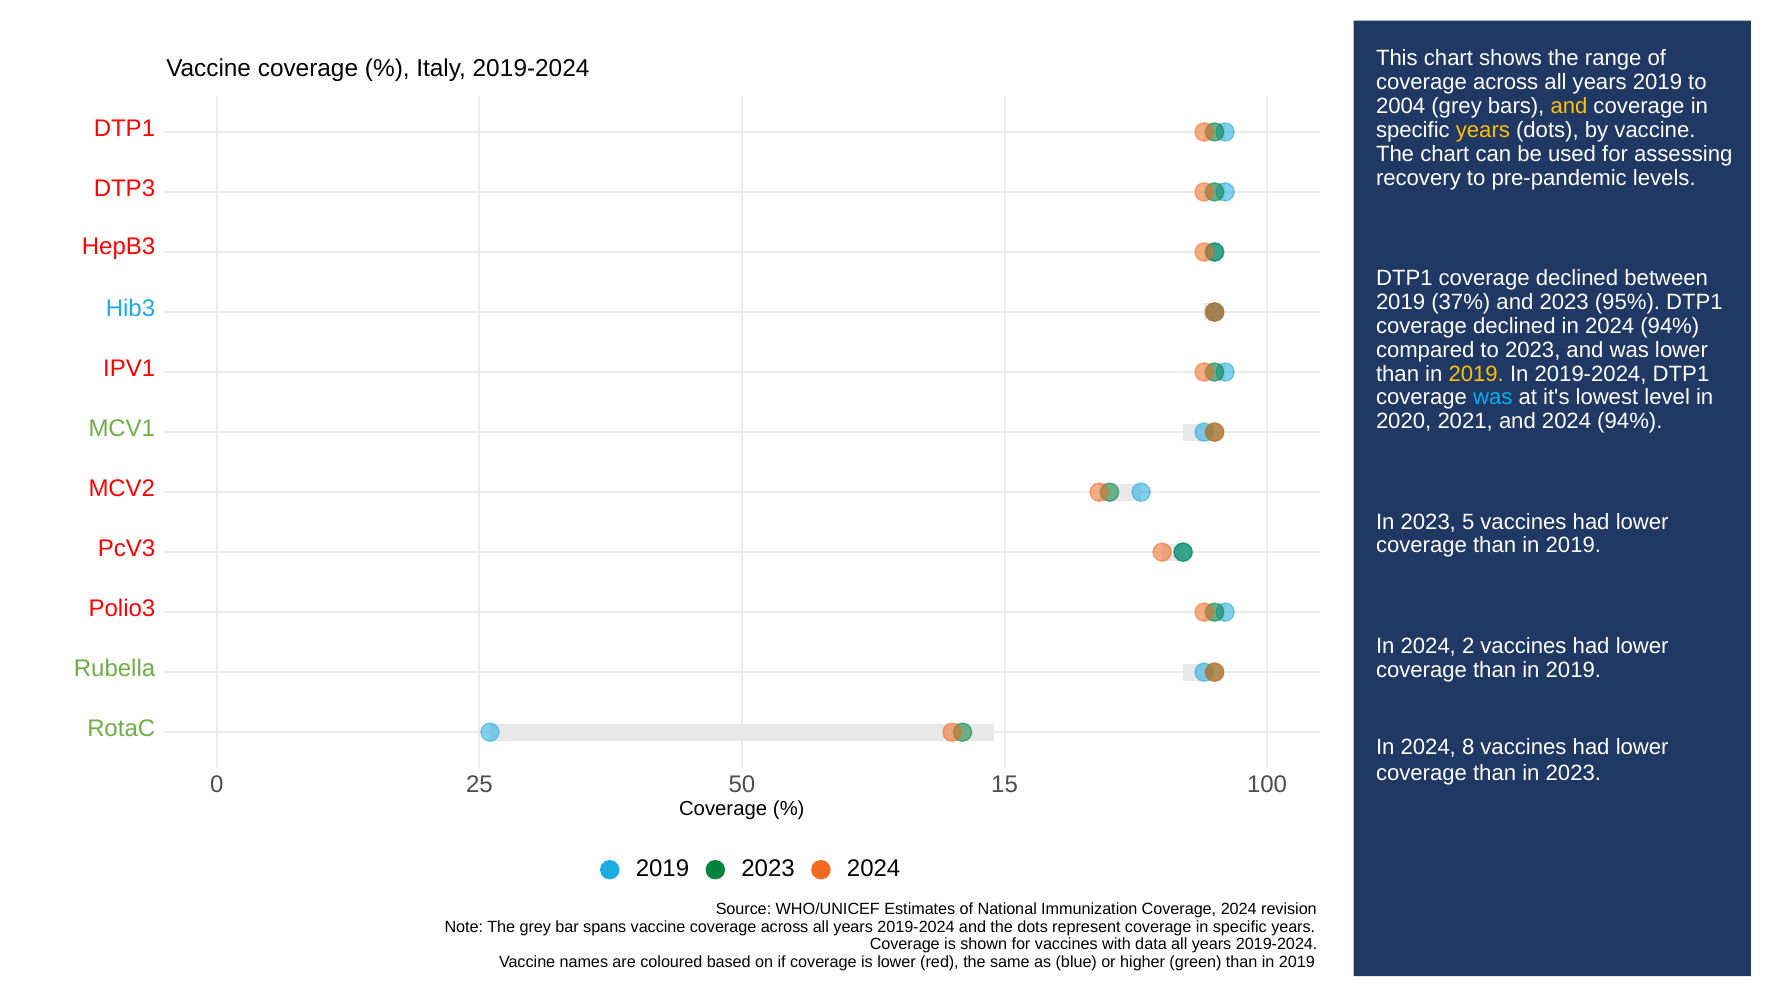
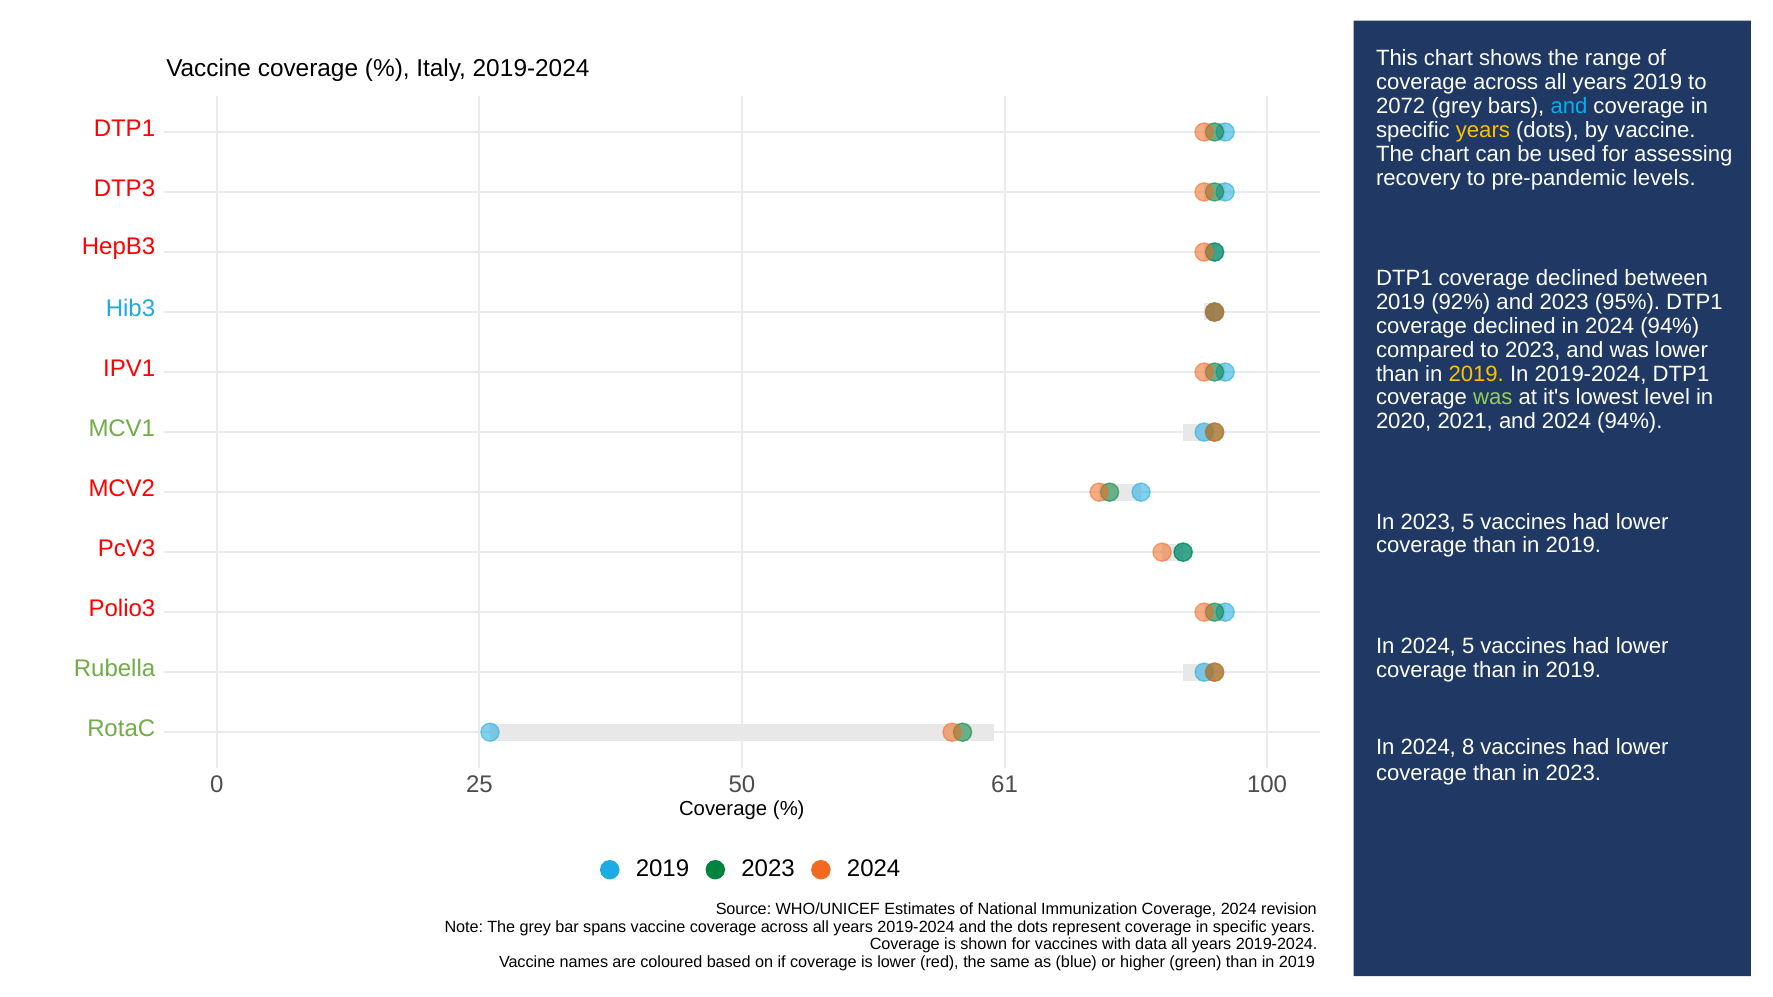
2004: 2004 -> 2072
and at (1569, 106) colour: yellow -> light blue
37%: 37% -> 92%
was at (1493, 398) colour: light blue -> light green
2024 2: 2 -> 5
15: 15 -> 61
